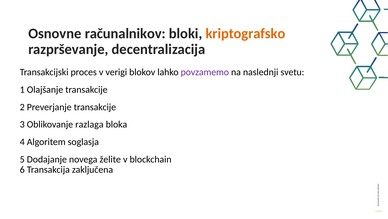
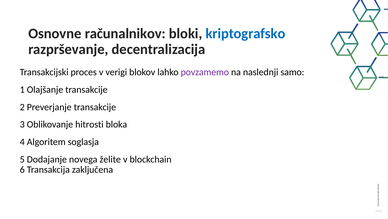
kriptografsko colour: orange -> blue
svetu: svetu -> samo
razlaga: razlaga -> hitrosti
